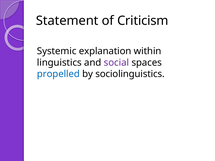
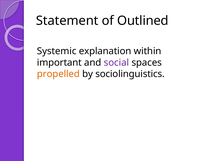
Criticism: Criticism -> Outlined
linguistics: linguistics -> important
propelled colour: blue -> orange
